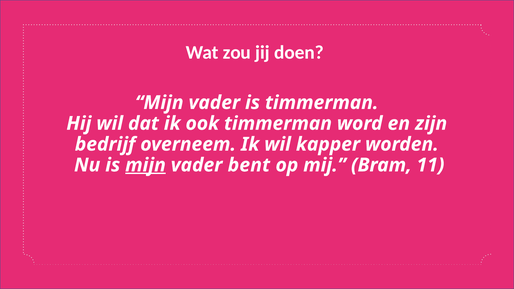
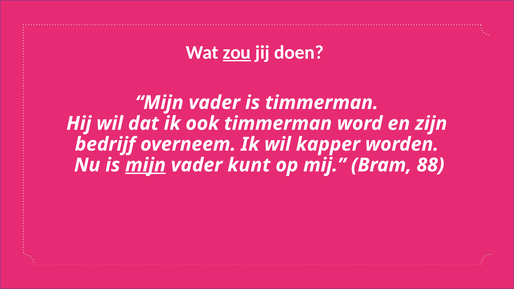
zou underline: none -> present
bent: bent -> kunt
11: 11 -> 88
